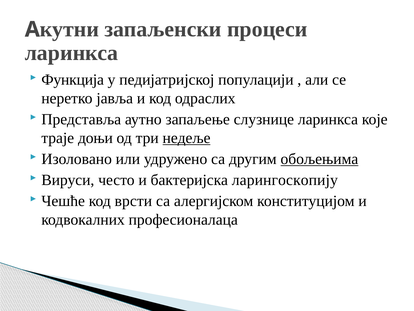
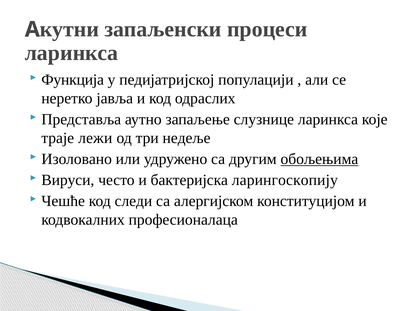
доњи: доњи -> лежи
недеље underline: present -> none
врсти: врсти -> следи
